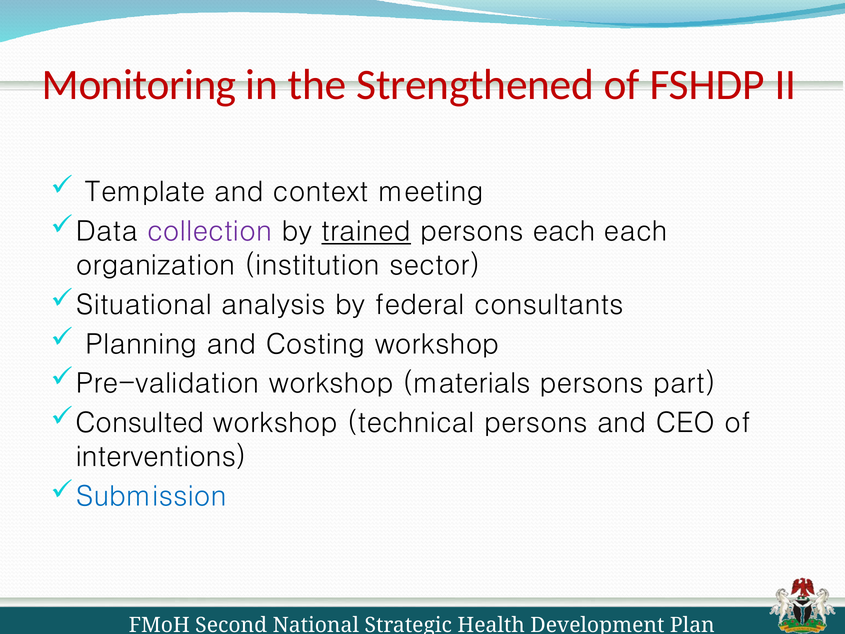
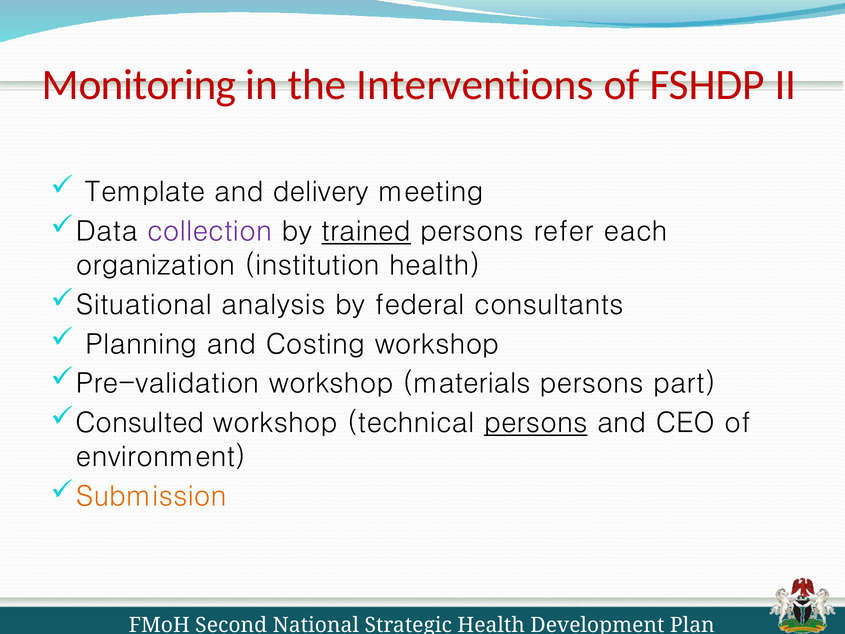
Strengthened: Strengthened -> Interventions
context: context -> delivery
persons each: each -> refer
institution sector: sector -> health
persons at (536, 423) underline: none -> present
interventions: interventions -> environment
Submission colour: blue -> orange
